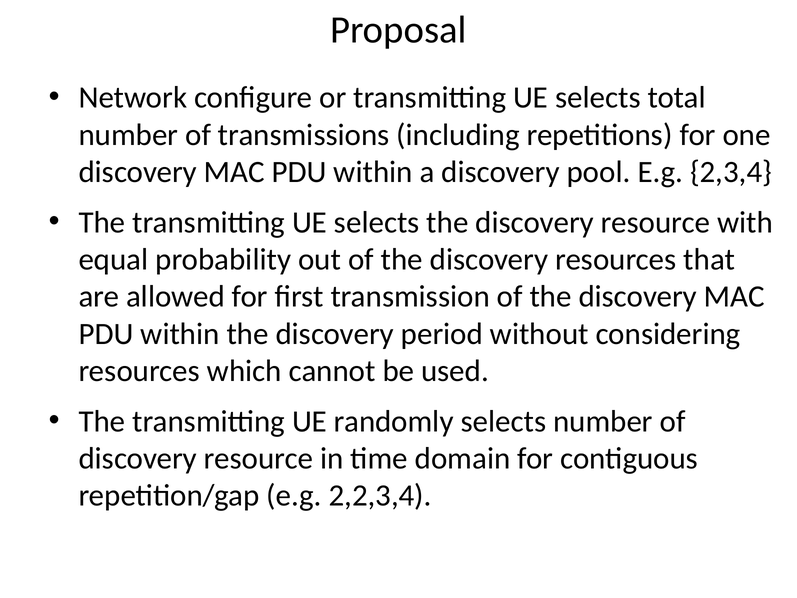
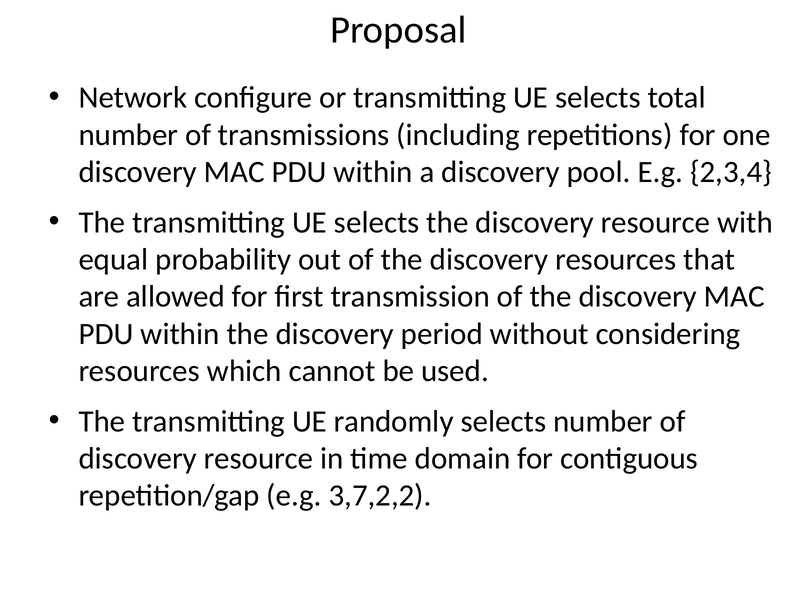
2,2,3,4: 2,2,3,4 -> 3,7,2,2
